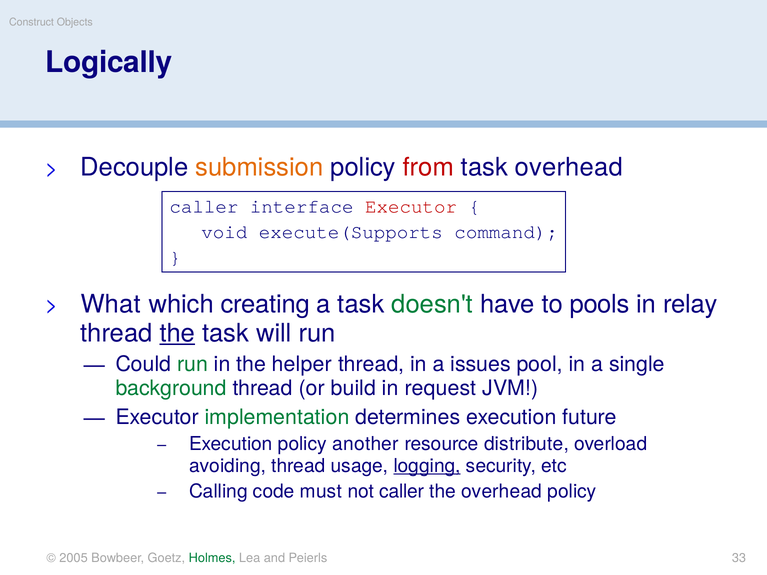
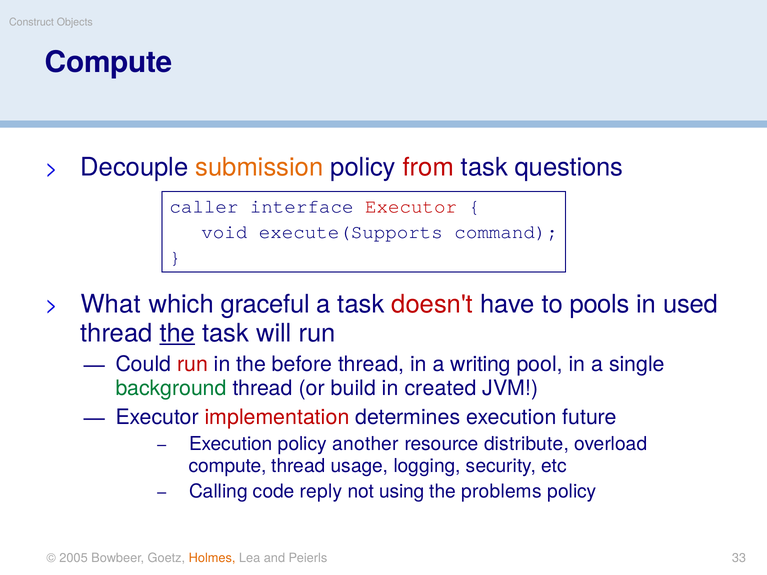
Logically at (109, 62): Logically -> Compute
task overhead: overhead -> questions
creating: creating -> graceful
doesn't colour: green -> red
relay: relay -> used
run at (193, 364) colour: green -> red
helper: helper -> before
issues: issues -> writing
request: request -> created
implementation colour: green -> red
avoiding at (228, 466): avoiding -> compute
logging underline: present -> none
must: must -> reply
not caller: caller -> using
the overhead: overhead -> problems
Holmes colour: green -> orange
